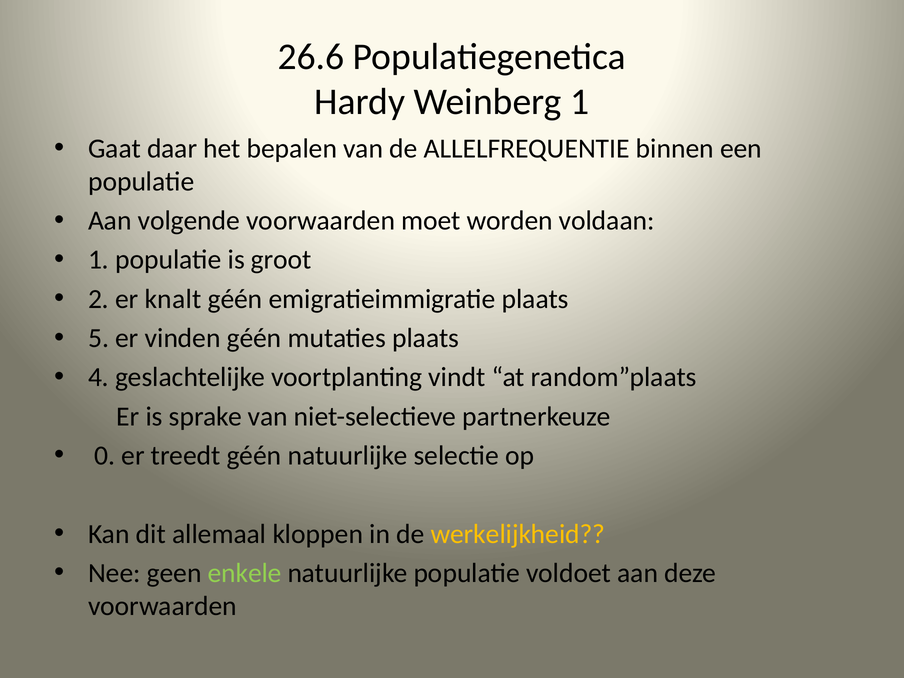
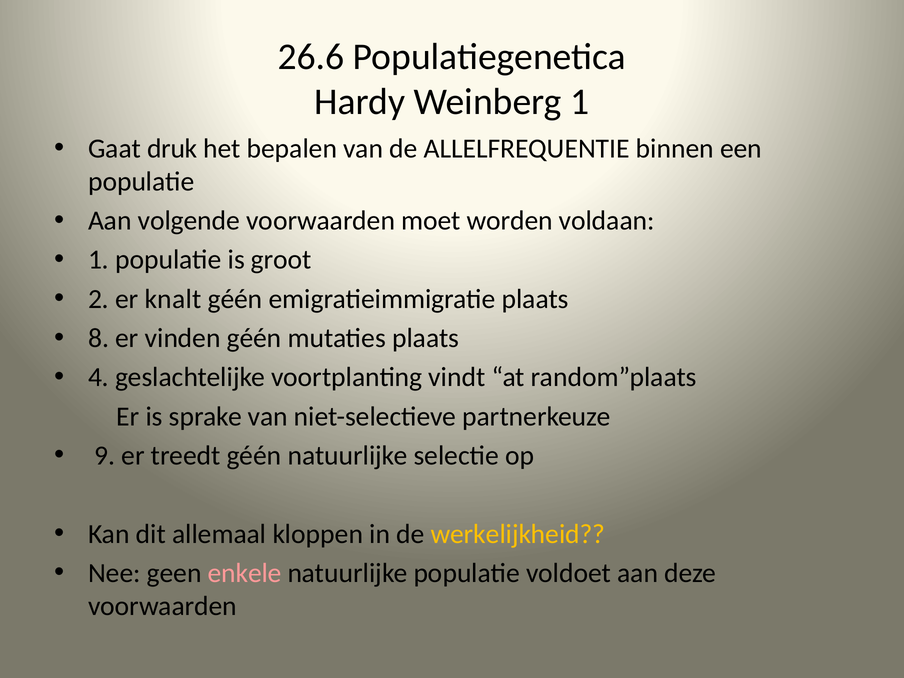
daar: daar -> druk
5: 5 -> 8
0: 0 -> 9
enkele colour: light green -> pink
